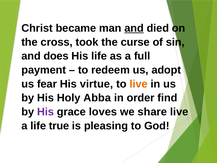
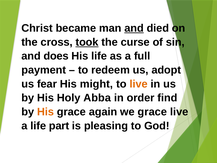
took underline: none -> present
virtue: virtue -> might
His at (45, 112) colour: purple -> orange
loves: loves -> again
we share: share -> grace
true: true -> part
